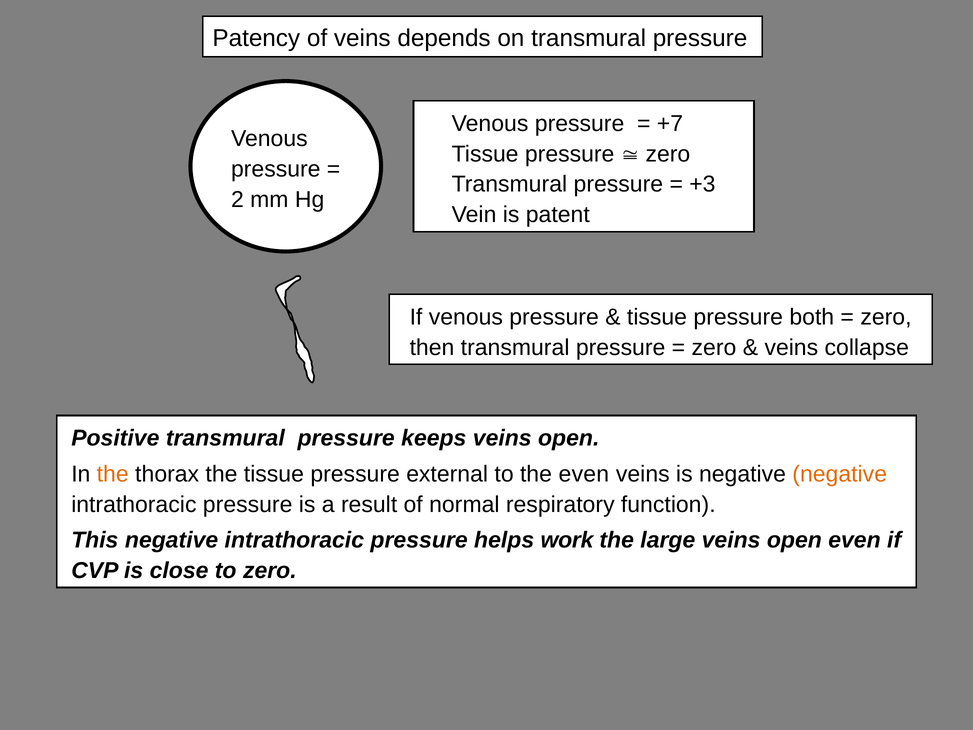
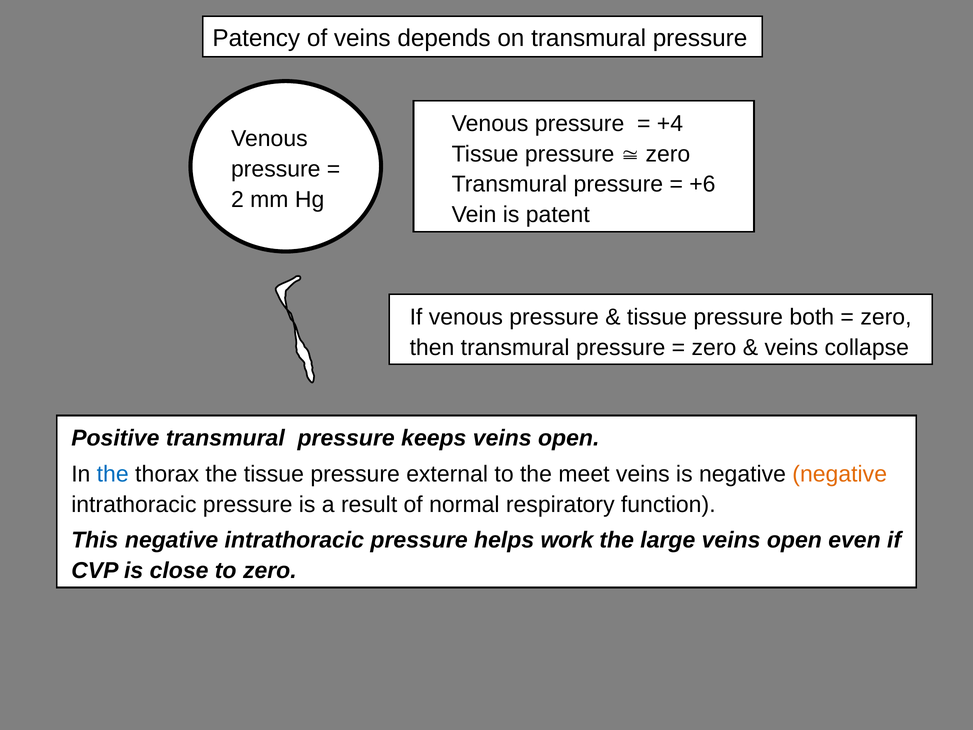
+7: +7 -> +4
+3: +3 -> +6
the at (113, 474) colour: orange -> blue
the even: even -> meet
